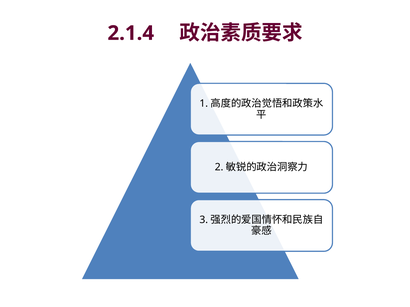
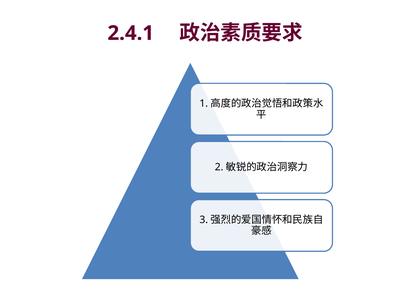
2.1.4: 2.1.4 -> 2.4.1
